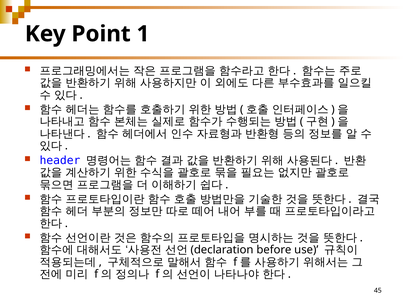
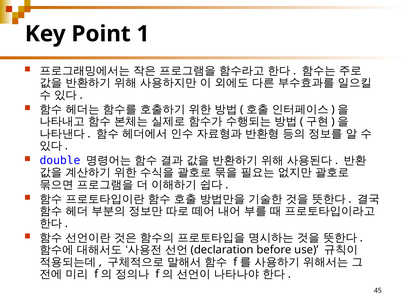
header: header -> double
